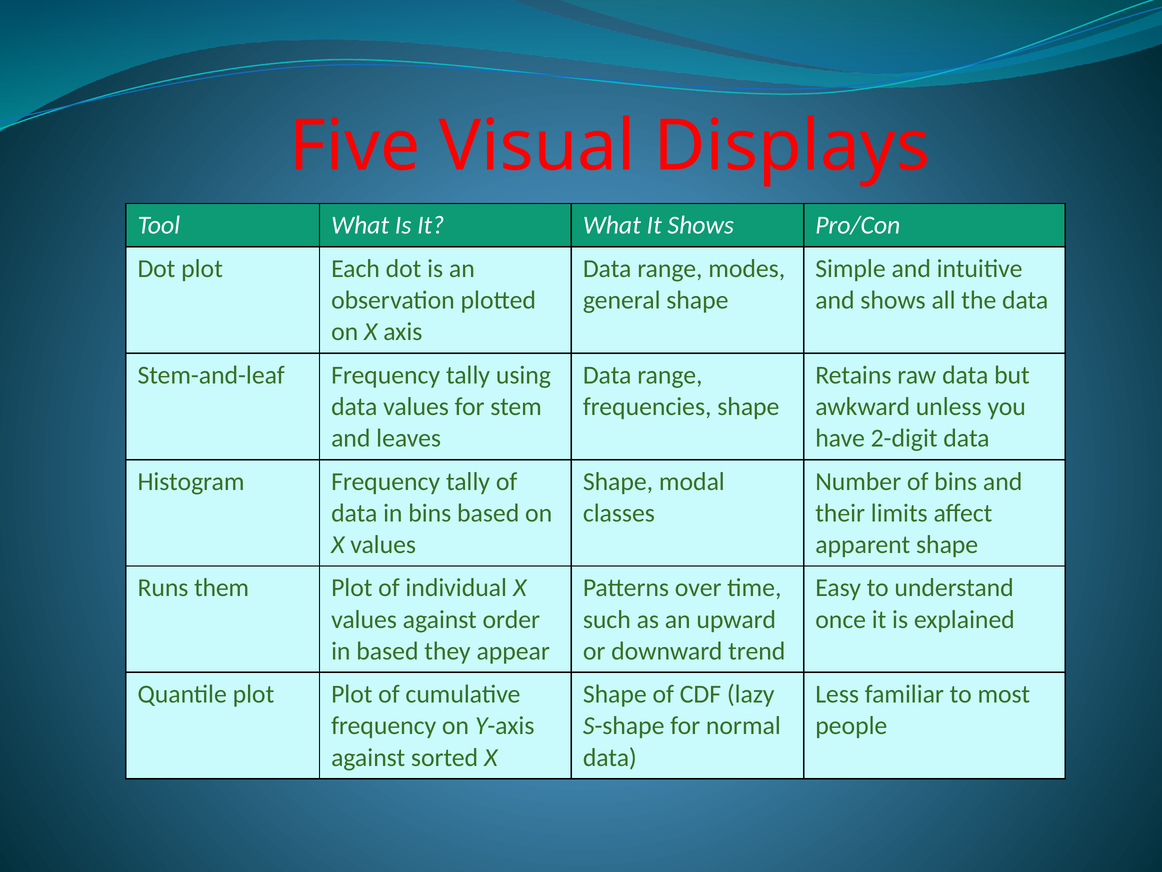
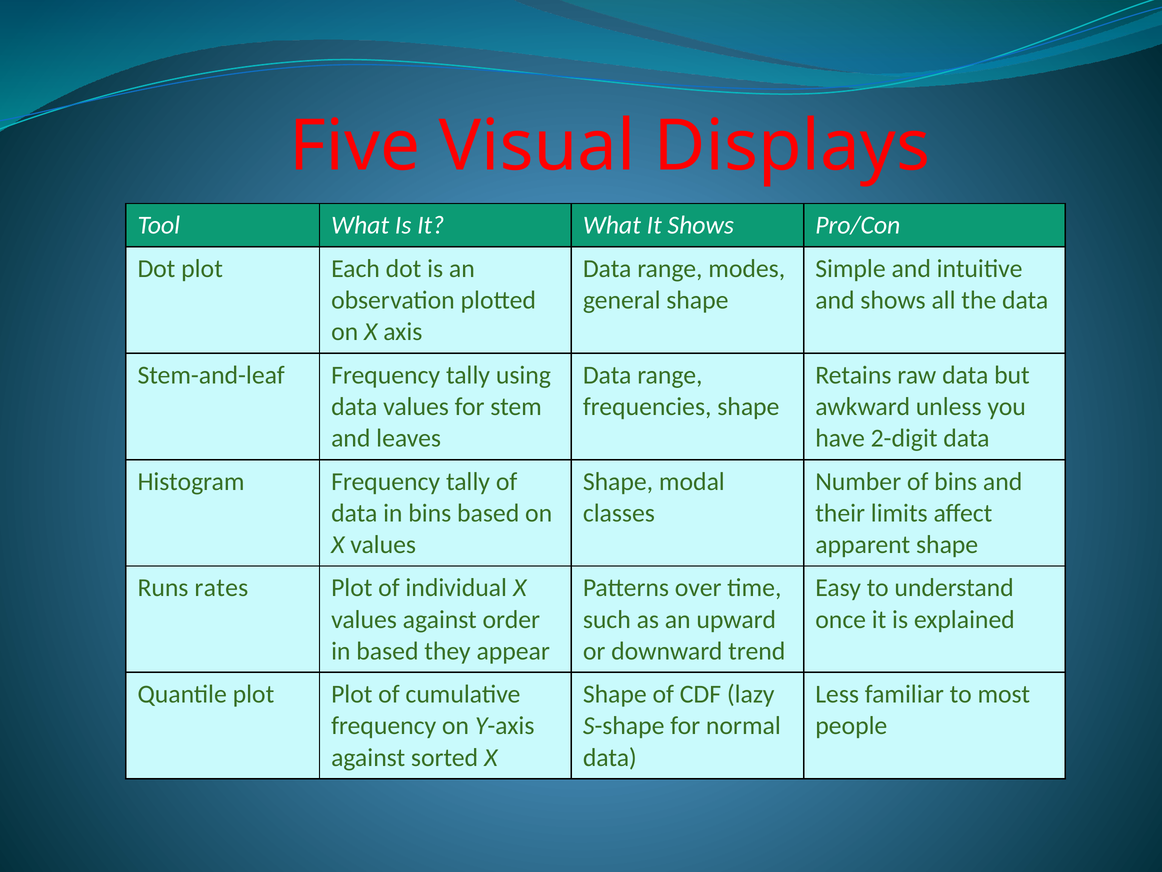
them: them -> rates
